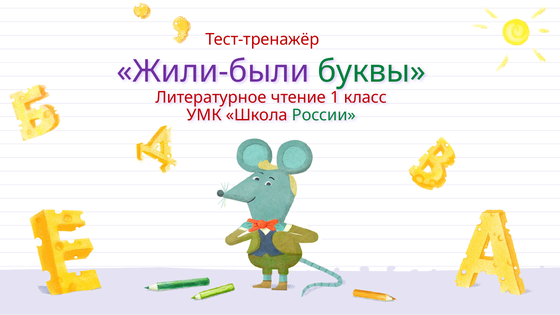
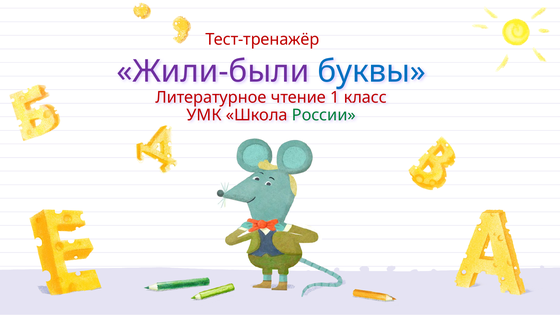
буквы colour: green -> blue
